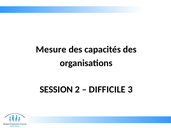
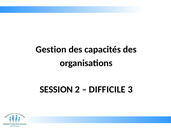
Mesure: Mesure -> Gestion
